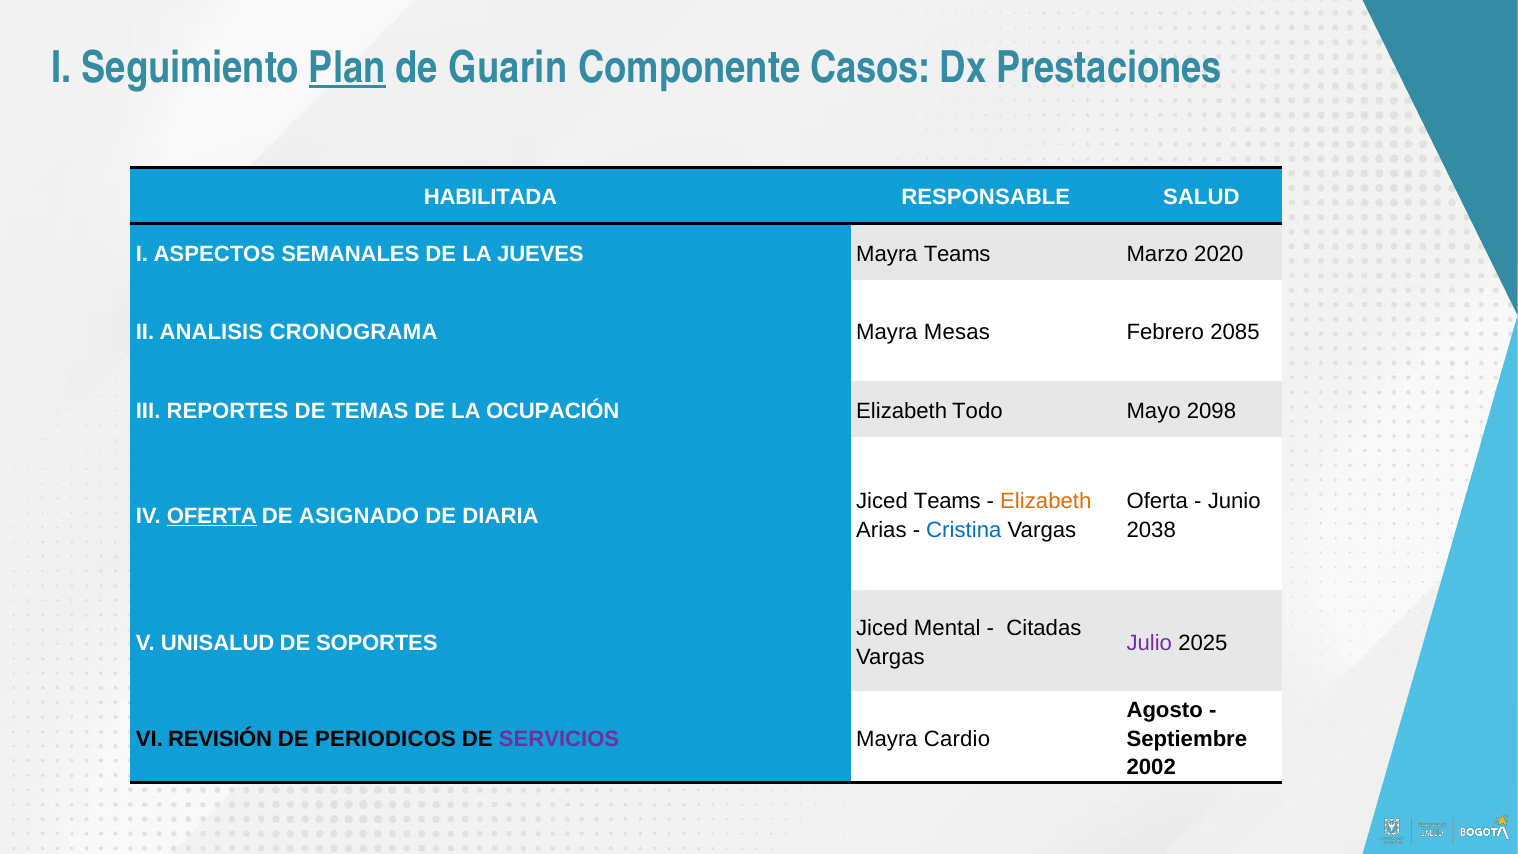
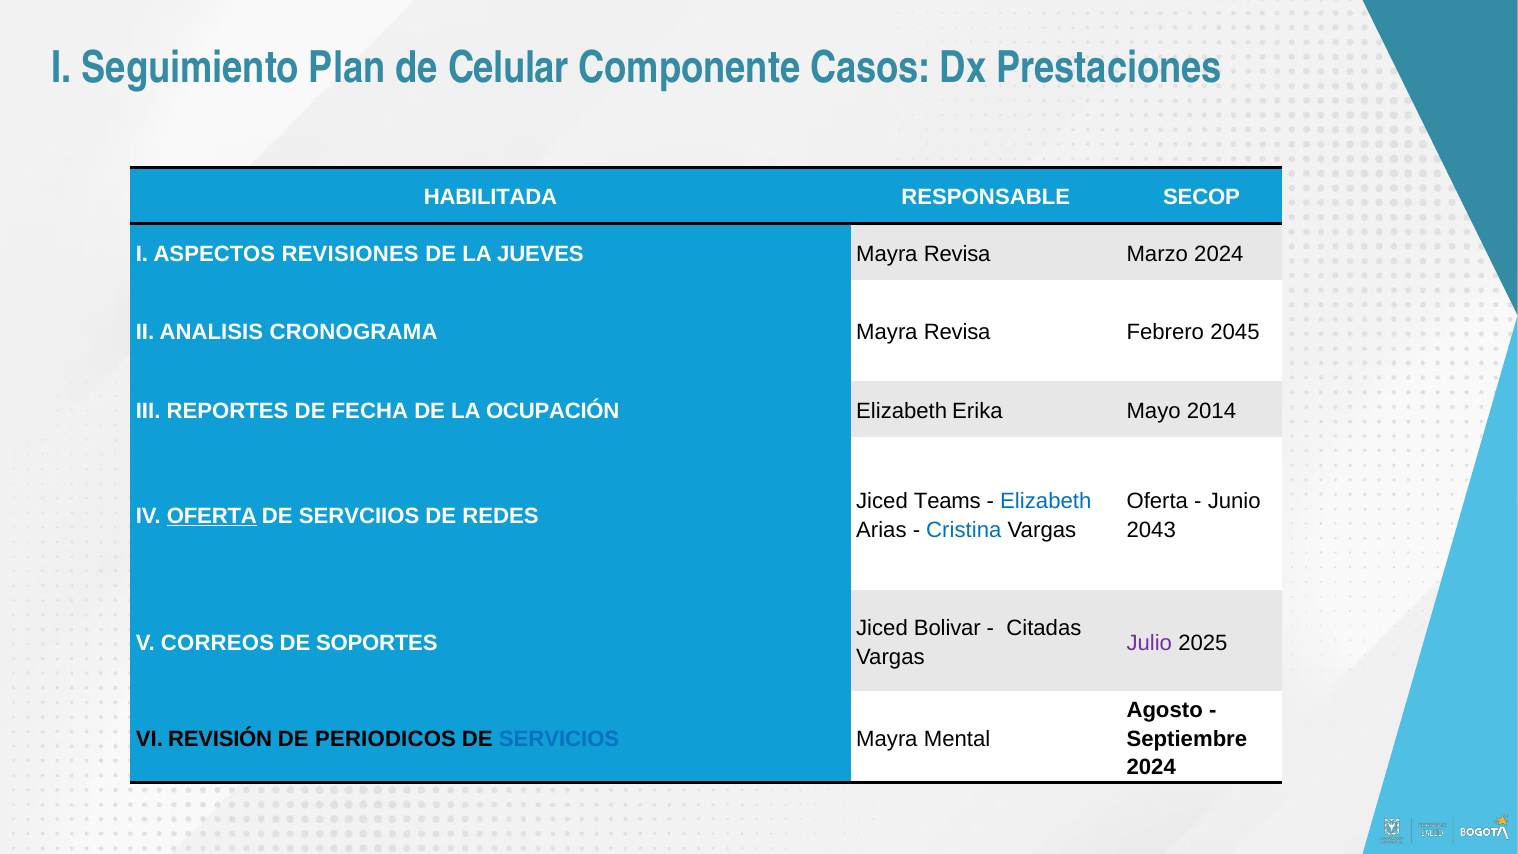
Plan underline: present -> none
Guarin: Guarin -> Celular
SALUD: SALUD -> SECOP
SEMANALES: SEMANALES -> REVISIONES
Teams at (957, 254): Teams -> Revisa
Marzo 2020: 2020 -> 2024
Mesas at (957, 332): Mesas -> Revisa
2085: 2085 -> 2045
TEMAS: TEMAS -> FECHA
Todo: Todo -> Erika
2098: 2098 -> 2014
Elizabeth at (1046, 501) colour: orange -> blue
ASIGNADO: ASIGNADO -> SERVCIIOS
DIARIA: DIARIA -> REDES
2038: 2038 -> 2043
Mental: Mental -> Bolivar
UNISALUD: UNISALUD -> CORREOS
SERVICIOS colour: purple -> blue
Cardio: Cardio -> Mental
2002 at (1151, 768): 2002 -> 2024
